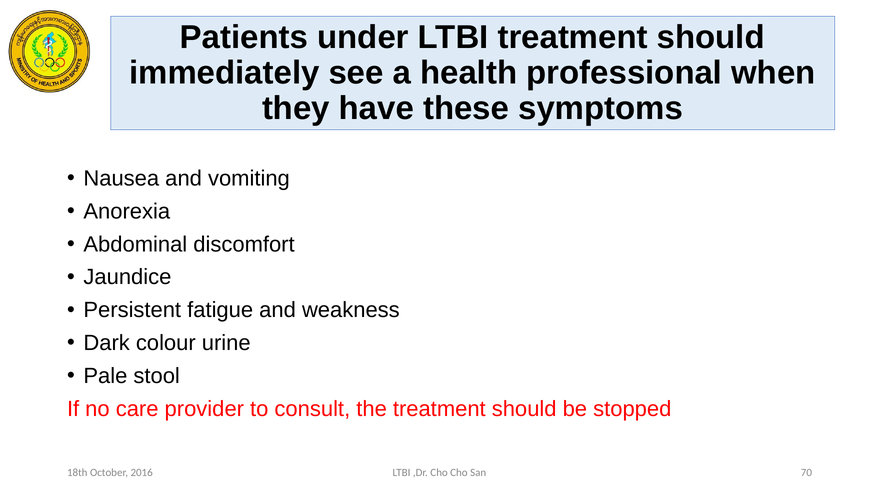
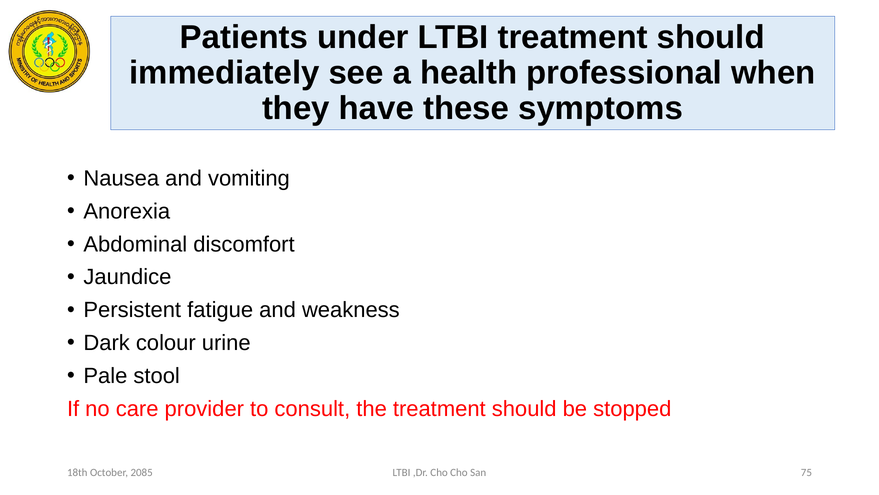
70: 70 -> 75
2016: 2016 -> 2085
